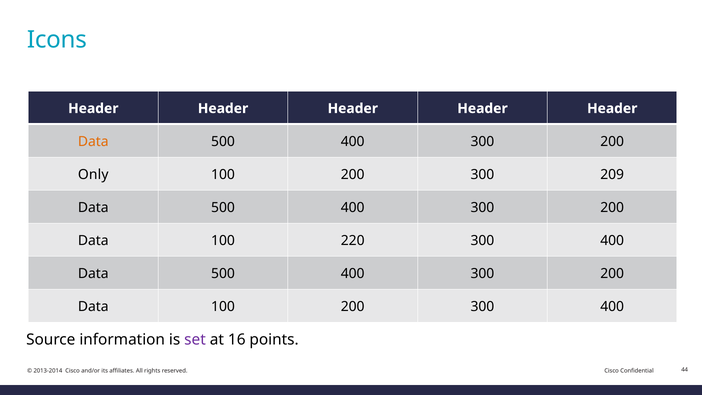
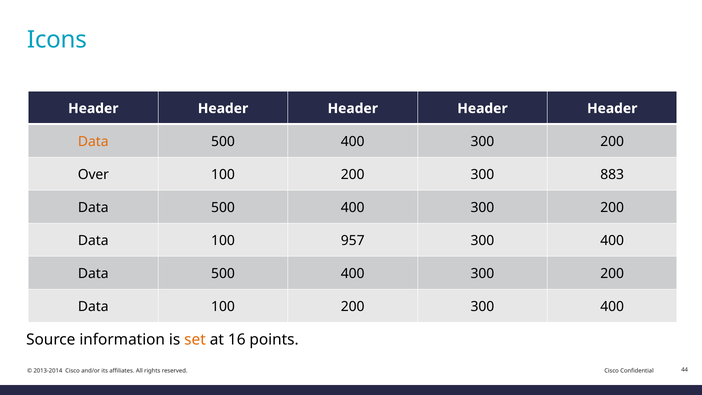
Only: Only -> Over
209: 209 -> 883
220: 220 -> 957
set colour: purple -> orange
